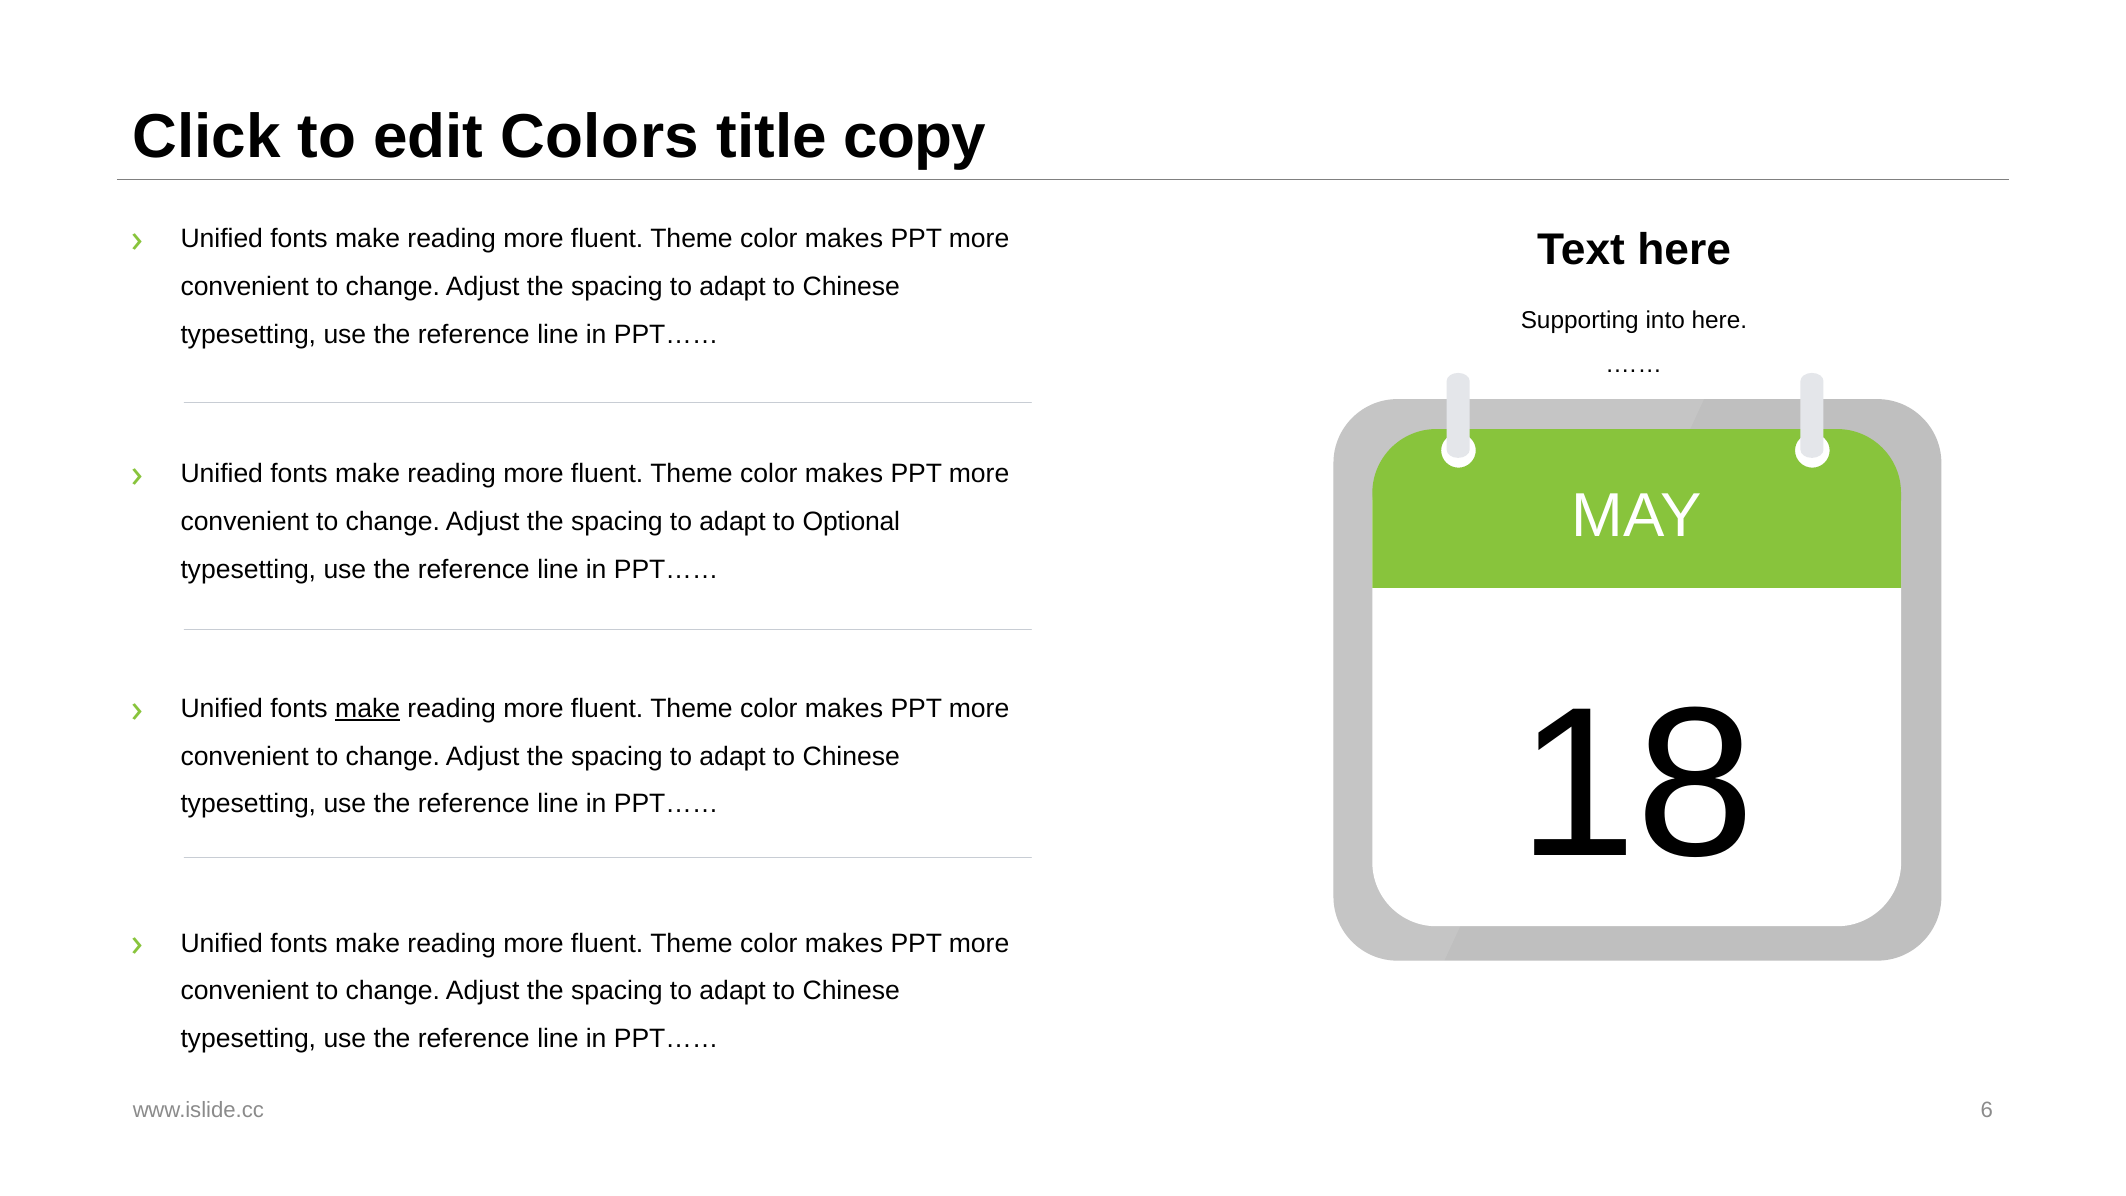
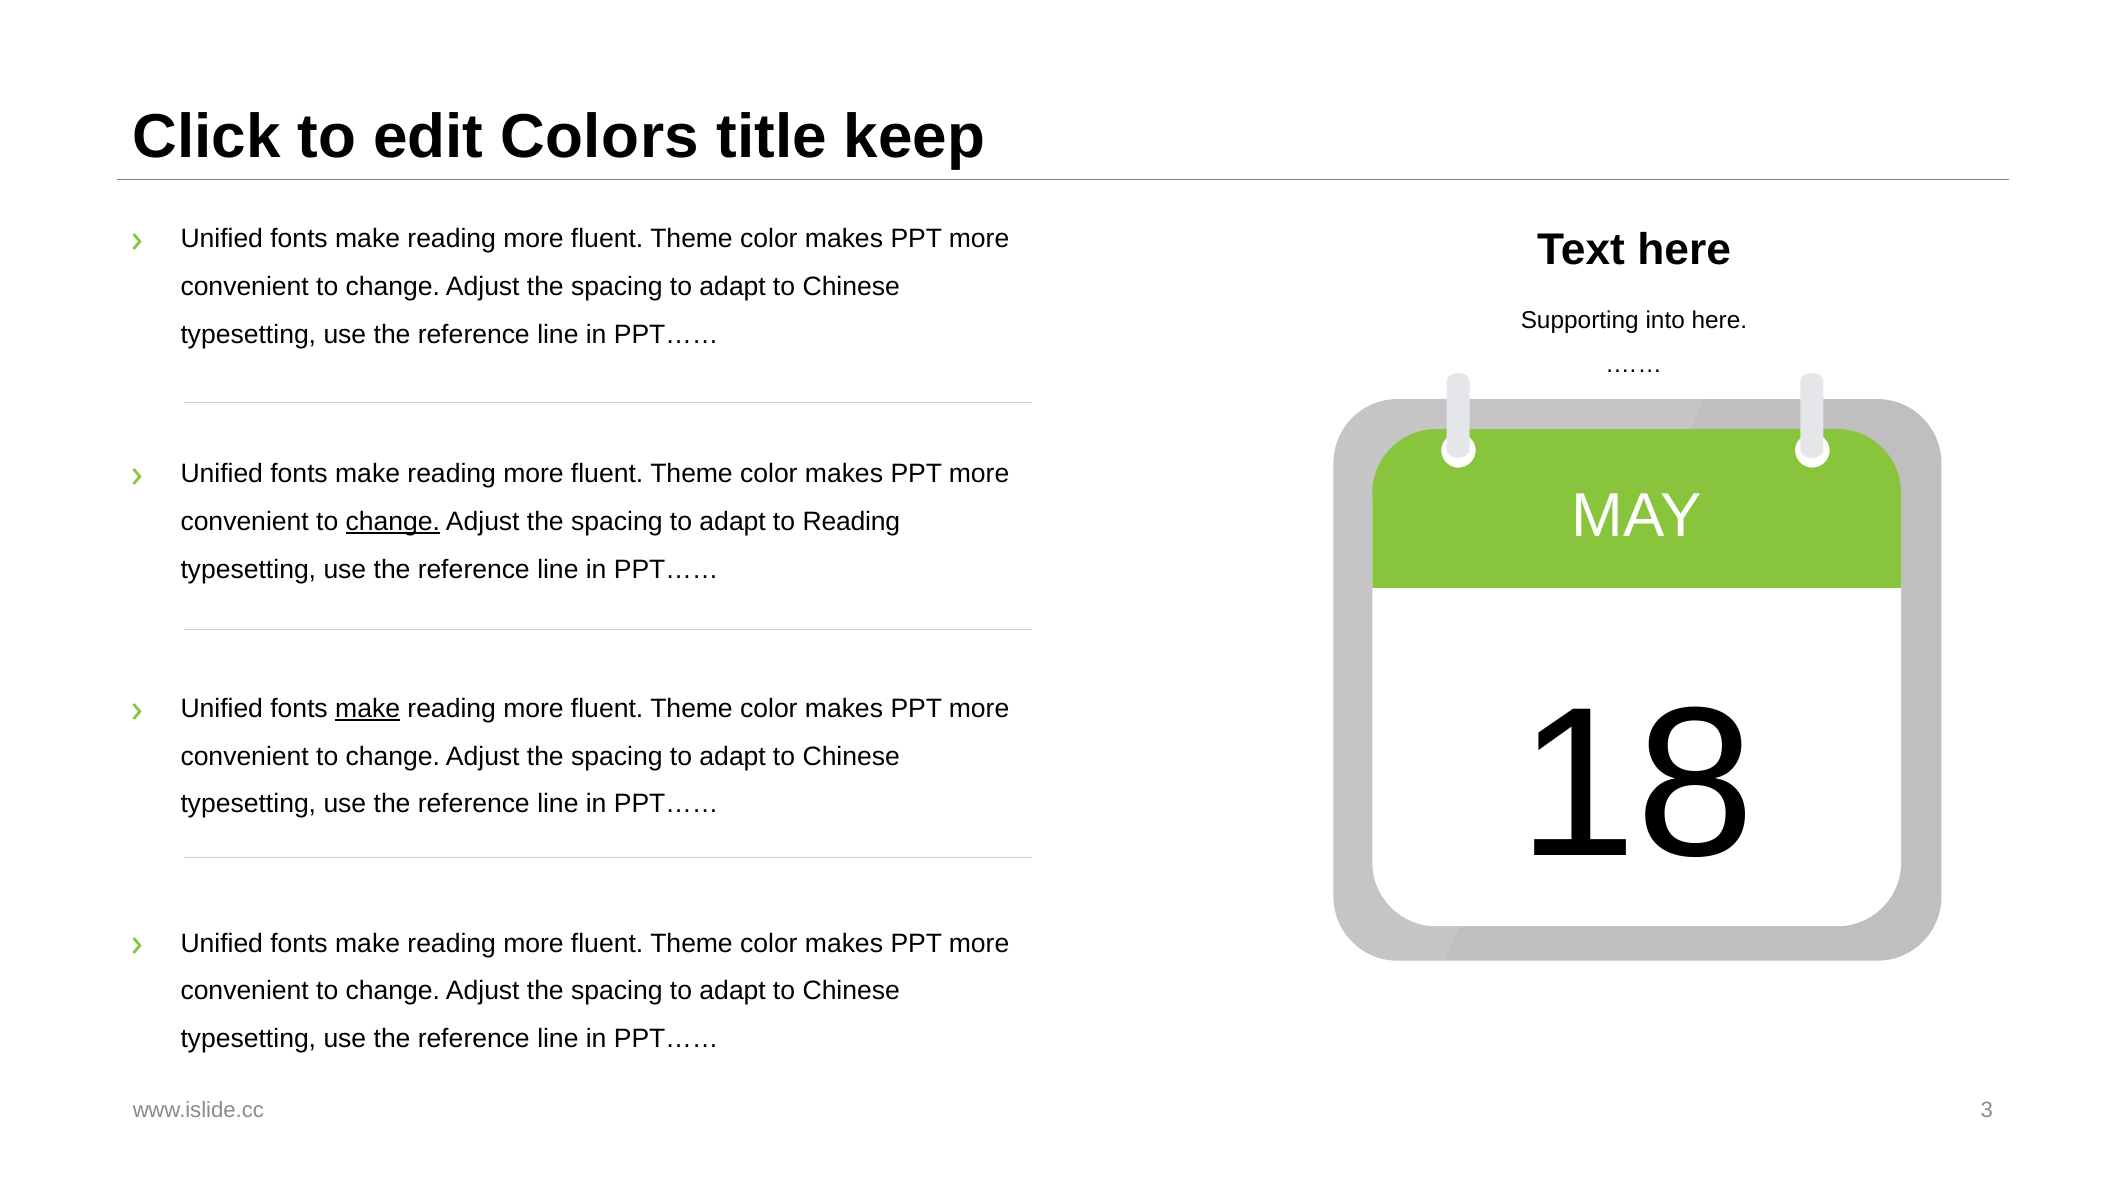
copy: copy -> keep
change at (393, 522) underline: none -> present
to Optional: Optional -> Reading
6: 6 -> 3
